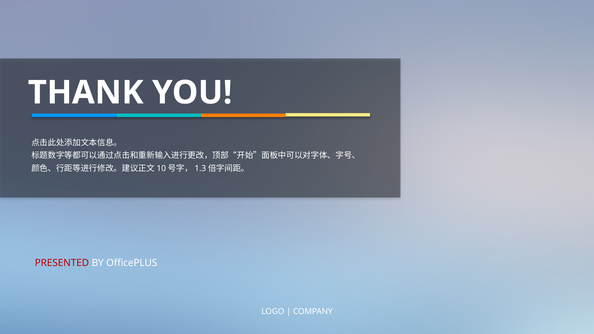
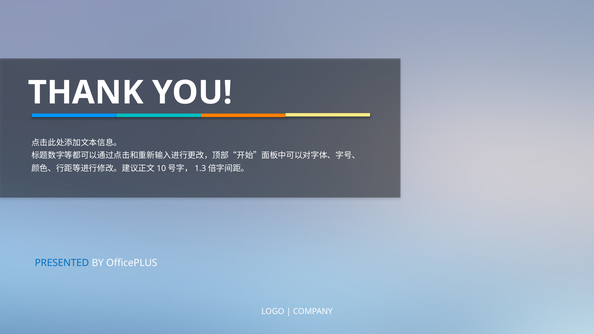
PRESENTED colour: red -> blue
